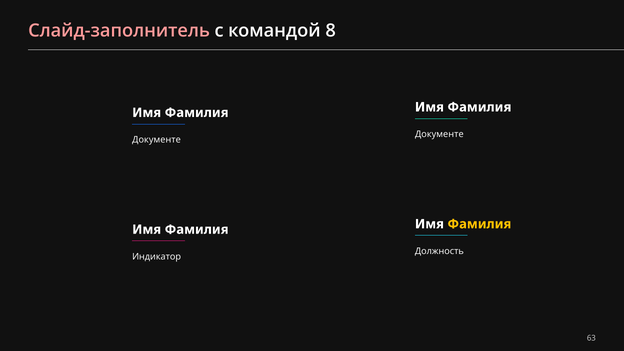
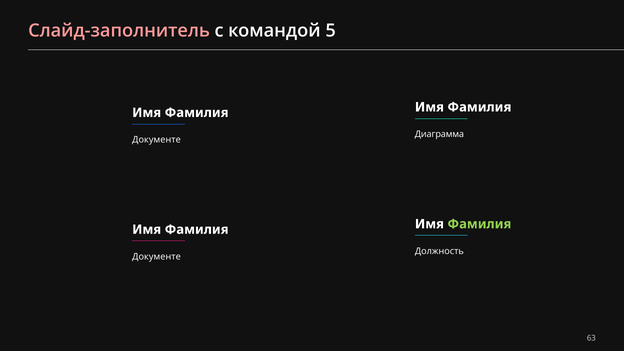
8: 8 -> 5
Документе at (439, 134): Документе -> Диаграмма
Фамилия at (479, 224) colour: yellow -> light green
Индикатор at (157, 257): Индикатор -> Документе
